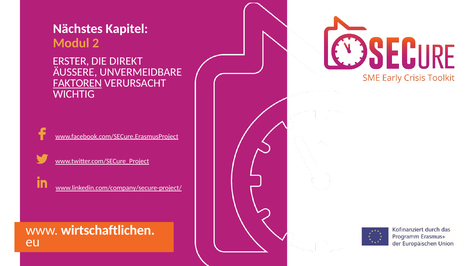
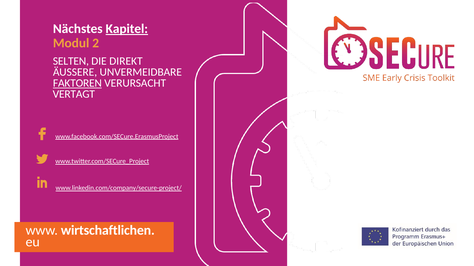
Kapitel underline: none -> present
ERSTER: ERSTER -> SELTEN
WICHTIG: WICHTIG -> VERTAGT
